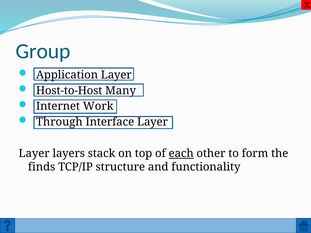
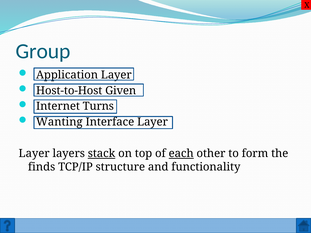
Many: Many -> Given
Work: Work -> Turns
Through: Through -> Wanting
stack underline: none -> present
